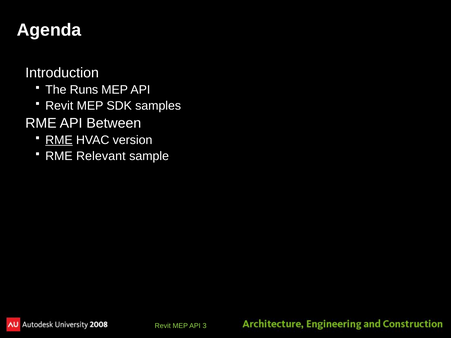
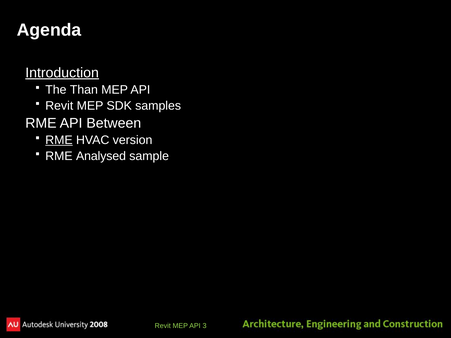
Introduction underline: none -> present
Runs: Runs -> Than
Relevant: Relevant -> Analysed
